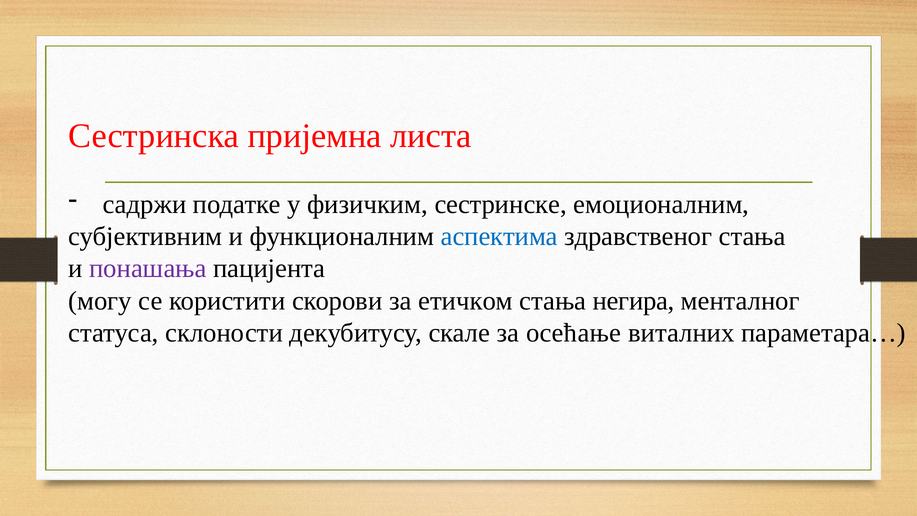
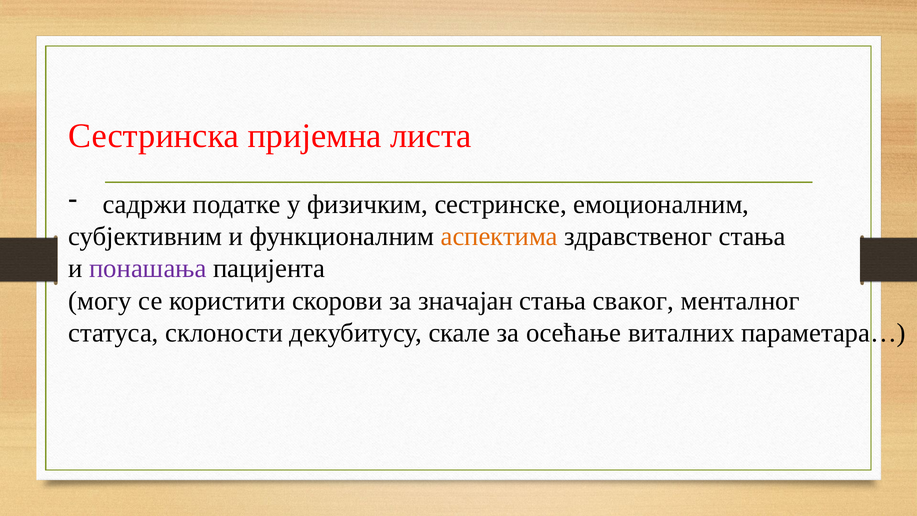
аспектима colour: blue -> orange
етичком: етичком -> значајан
негира: негира -> сваког
